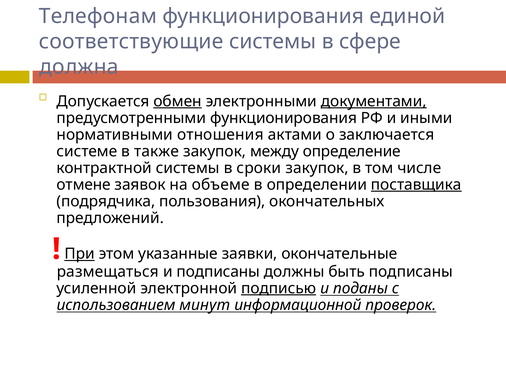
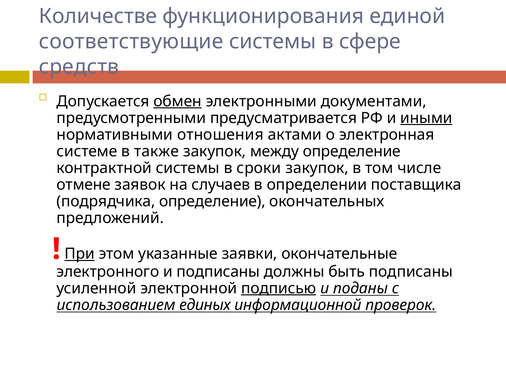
Телефонам: Телефонам -> Количестве
должна: должна -> средств
документами underline: present -> none
предусмотренными функционирования: функционирования -> предусматривается
иными underline: none -> present
заключается: заключается -> электронная
объеме: объеме -> случаев
поставщика underline: present -> none
подрядчика пользования: пользования -> определение
размещаться: размещаться -> электронного
минут: минут -> единых
